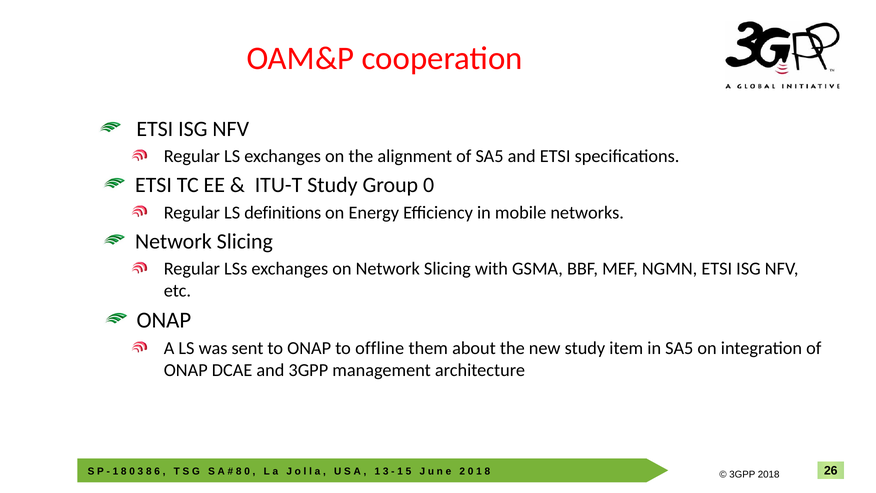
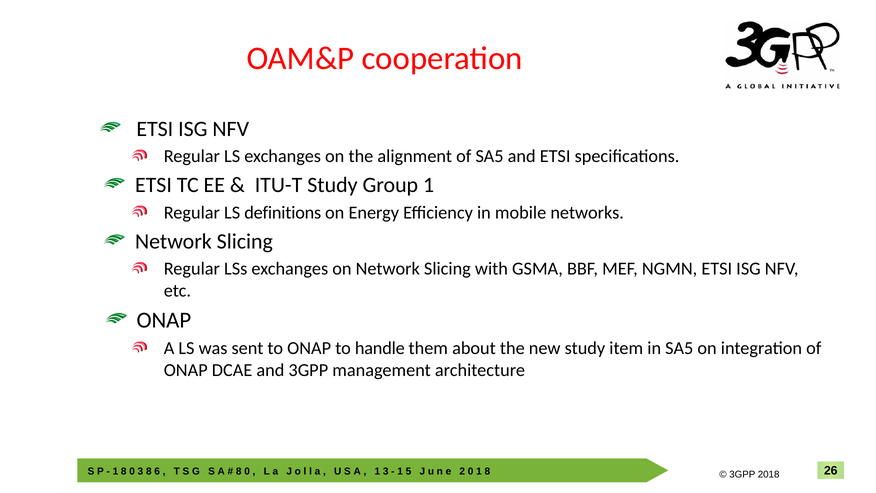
Group 0: 0 -> 1
offline: offline -> handle
